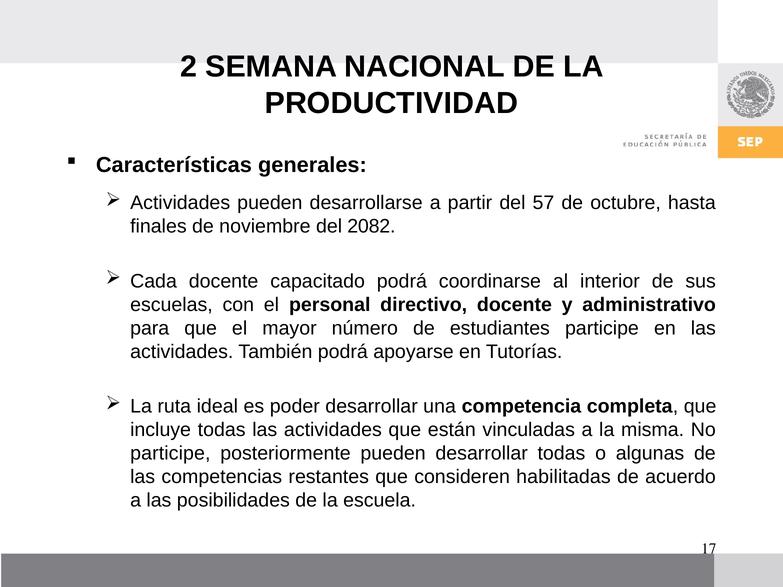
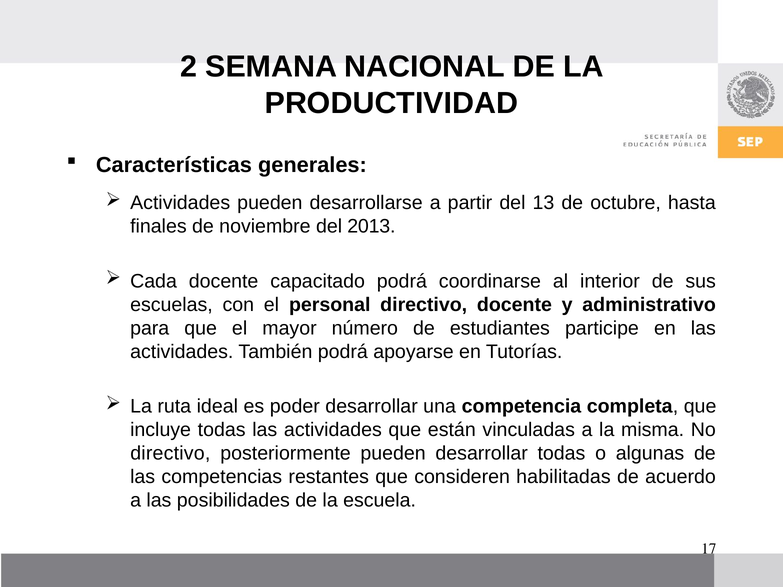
57: 57 -> 13
2082: 2082 -> 2013
participe at (170, 454): participe -> directivo
